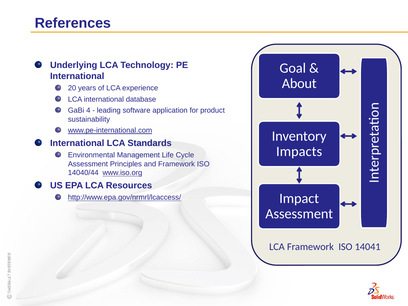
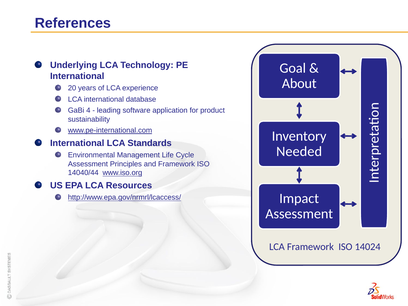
Impacts: Impacts -> Needed
14041: 14041 -> 14024
